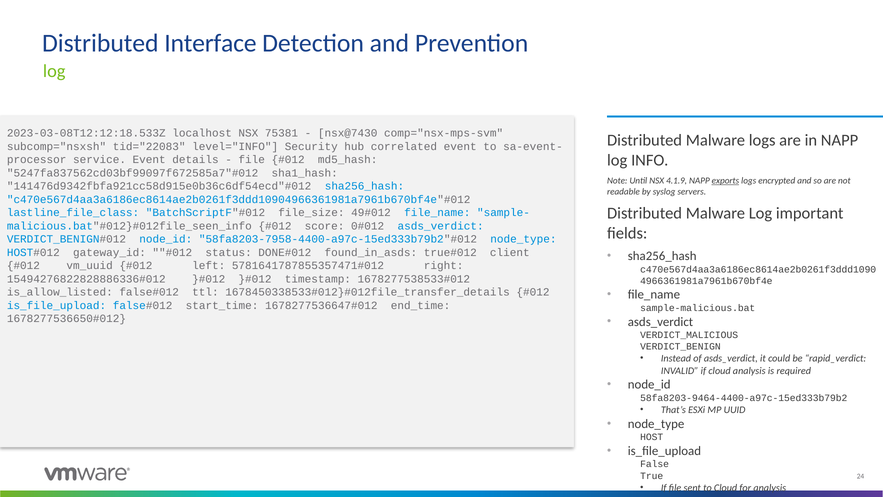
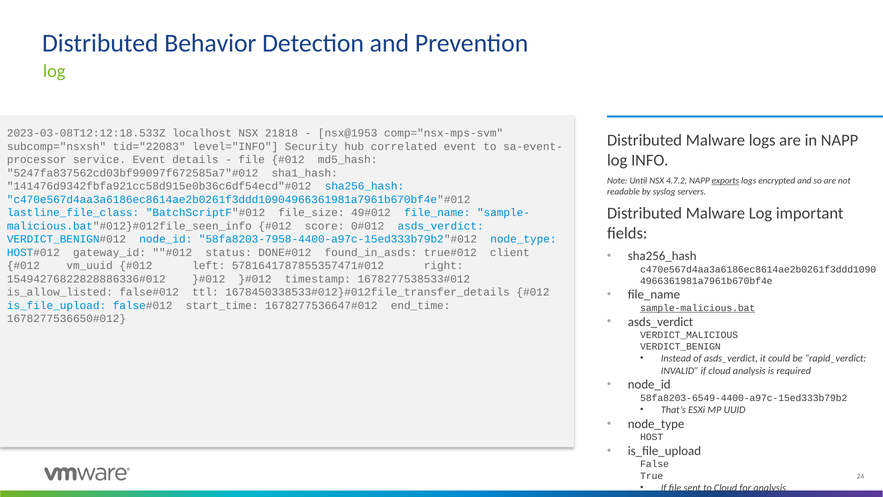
Interface: Interface -> Behavior
75381: 75381 -> 21818
nsx@7430: nsx@7430 -> nsx@1953
4.1.9: 4.1.9 -> 4.7.2
sample-malicious.bat underline: none -> present
58fa8203-9464-4400-a97c-15ed333b79b2: 58fa8203-9464-4400-a97c-15ed333b79b2 -> 58fa8203-6549-4400-a97c-15ed333b79b2
